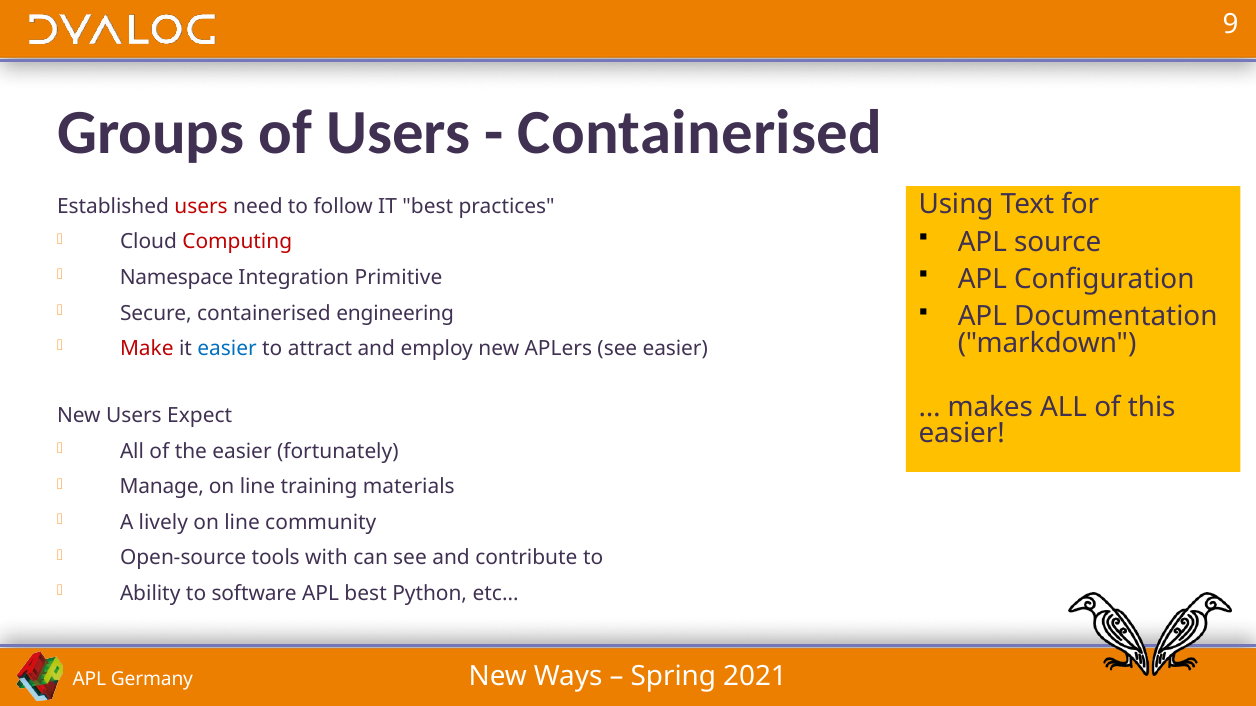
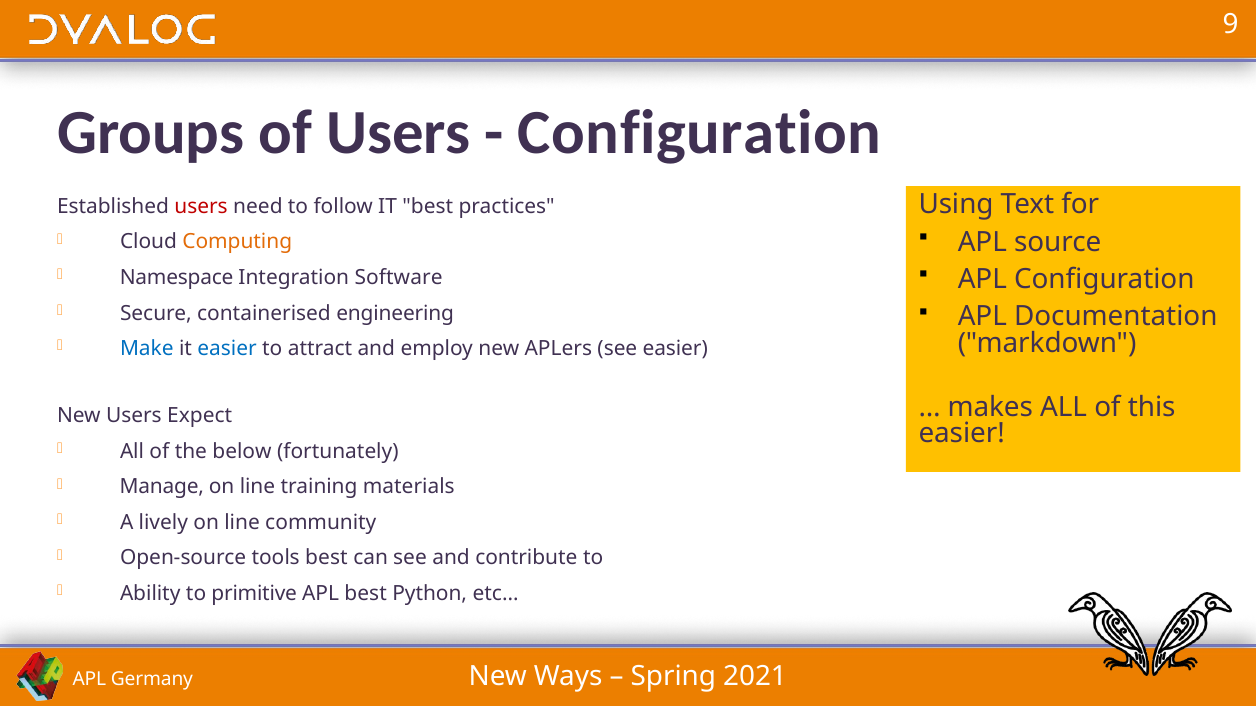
Containerised at (700, 133): Containerised -> Configuration
Computing colour: red -> orange
Primitive: Primitive -> Software
Make colour: red -> blue
the easier: easier -> below
tools with: with -> best
software: software -> primitive
